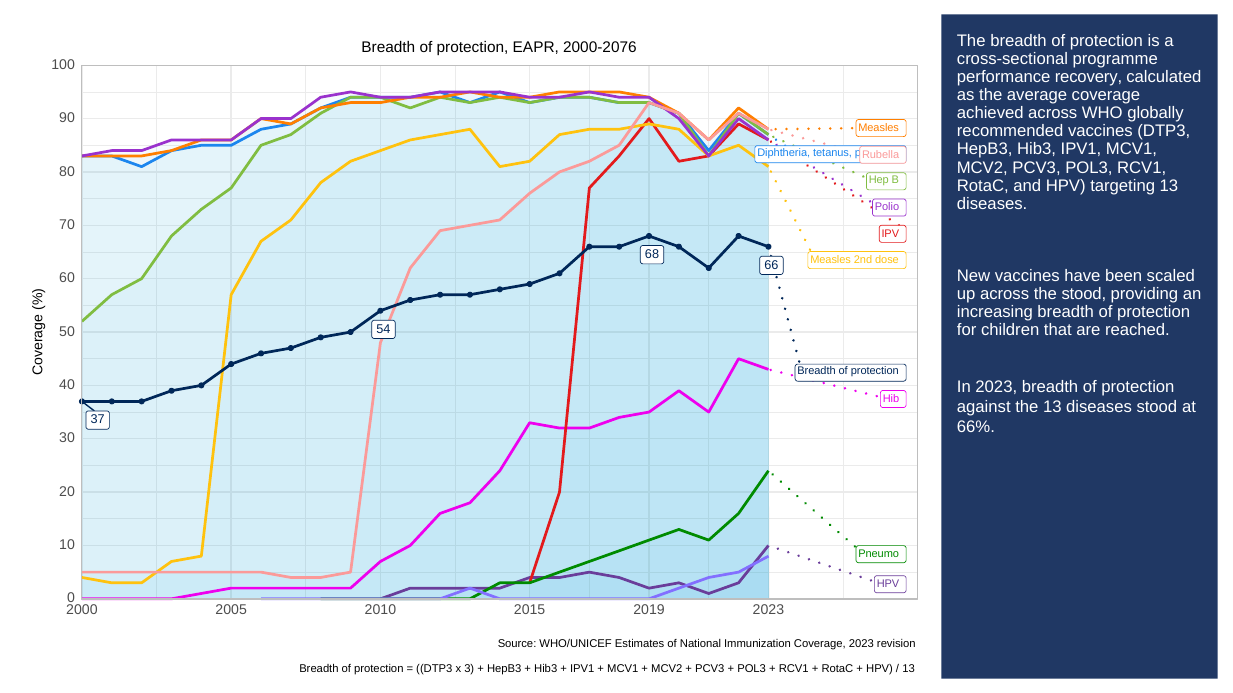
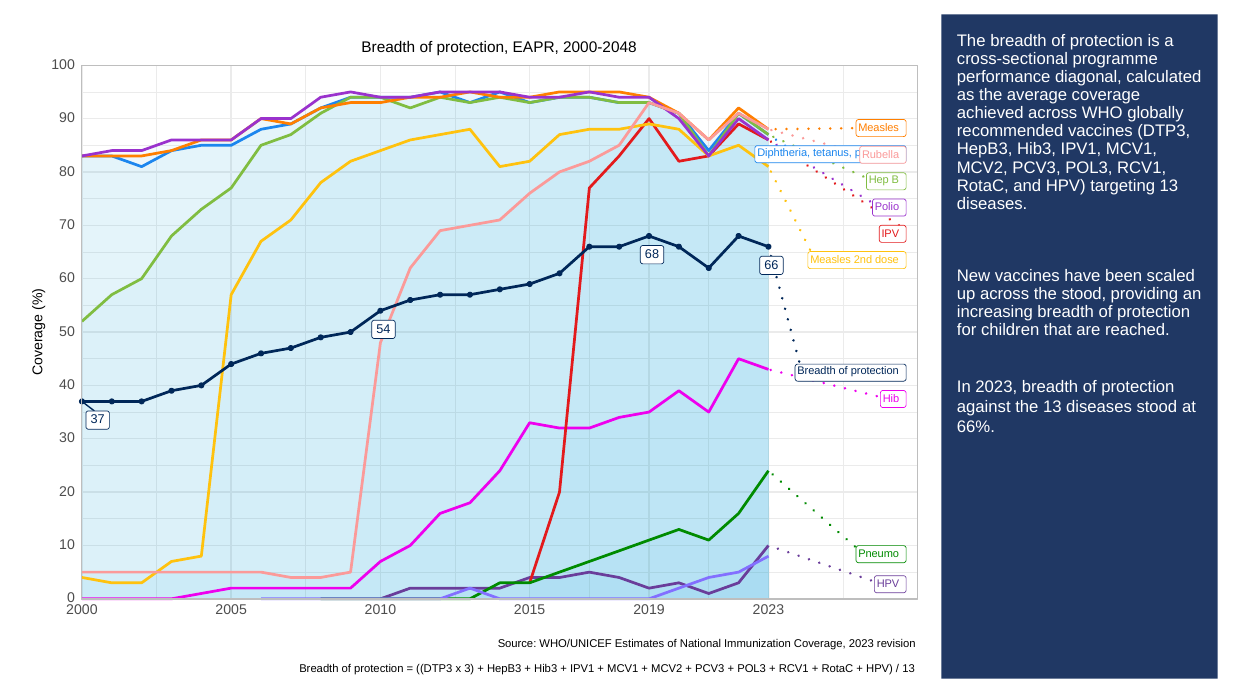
2000-2076: 2000-2076 -> 2000-2048
recovery: recovery -> diagonal
